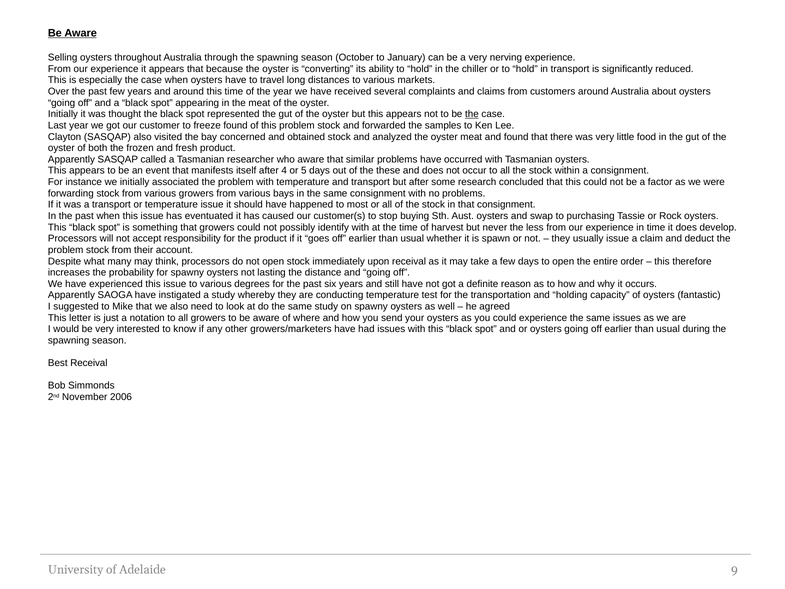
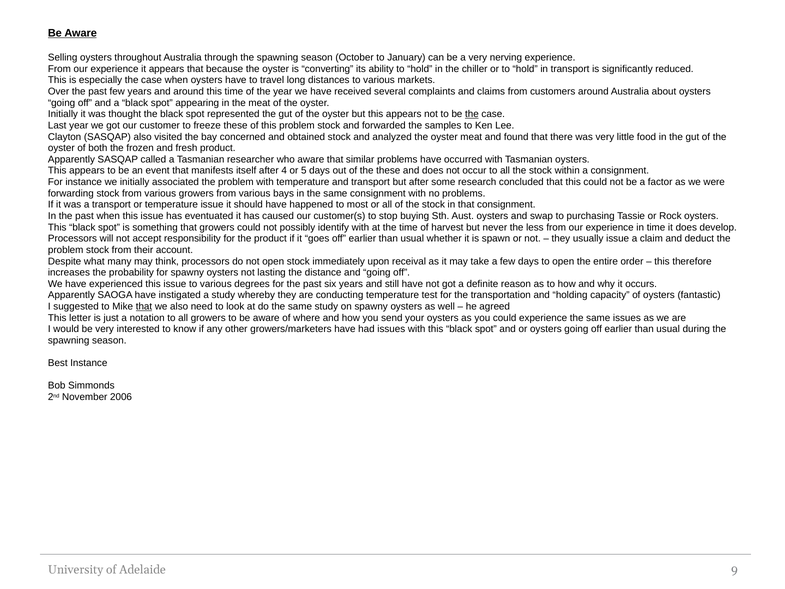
freeze found: found -> these
that at (144, 306) underline: none -> present
Best Receival: Receival -> Instance
